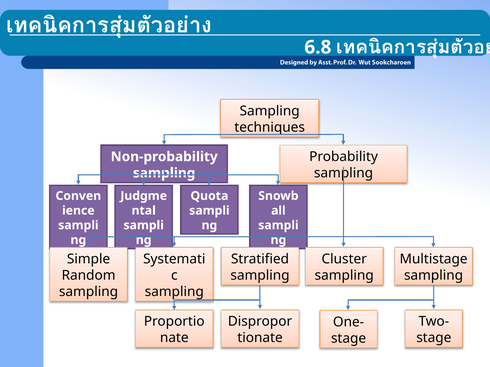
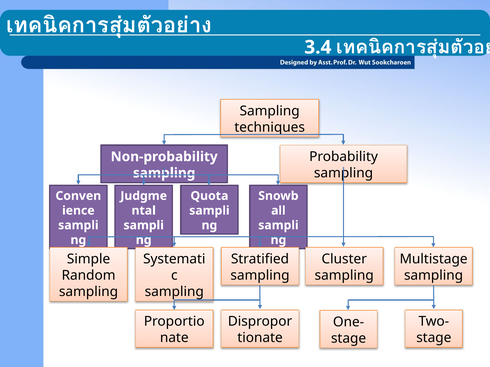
6.8: 6.8 -> 3.4
